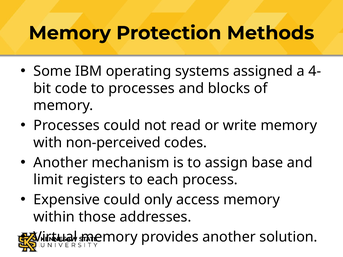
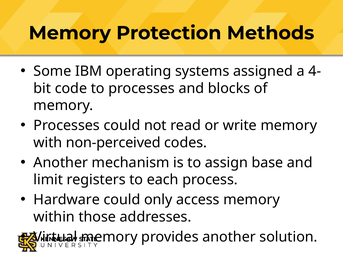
Expensive: Expensive -> Hardware
